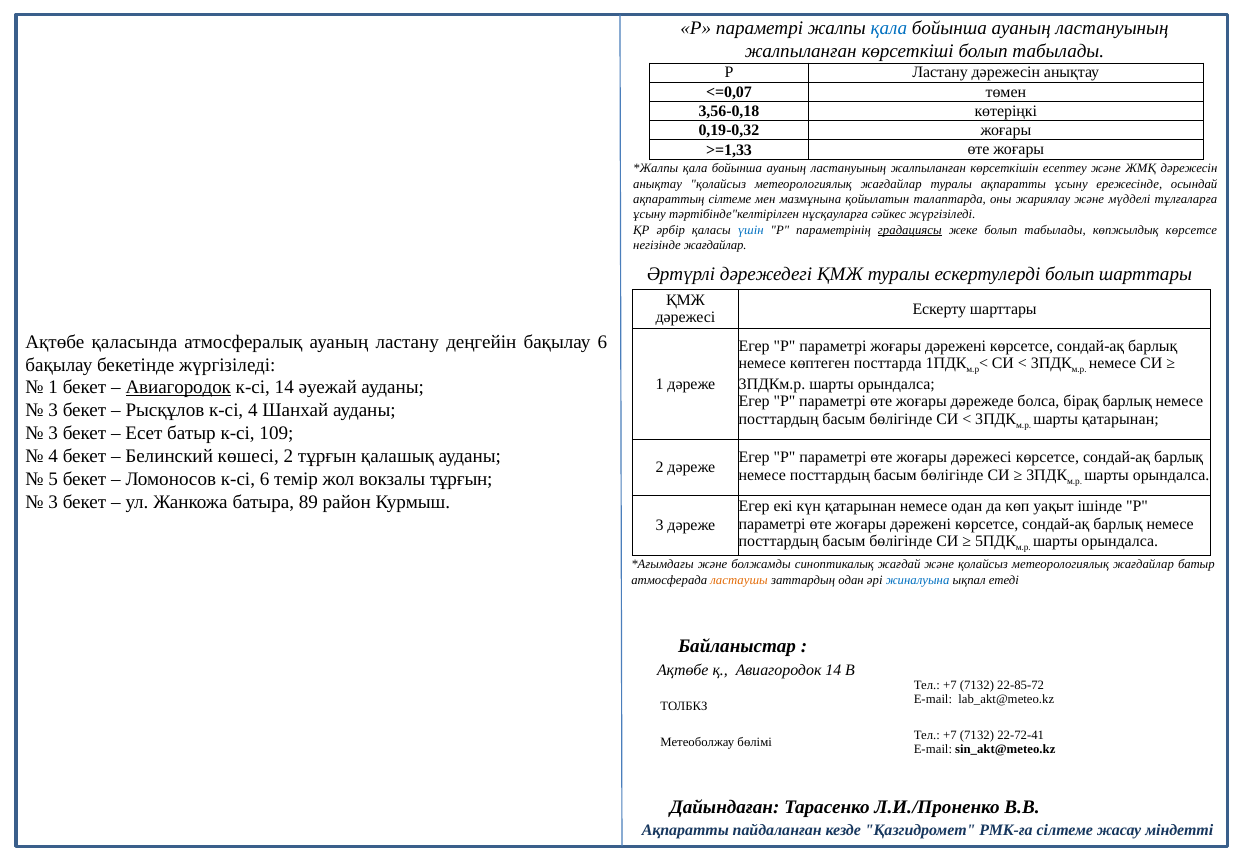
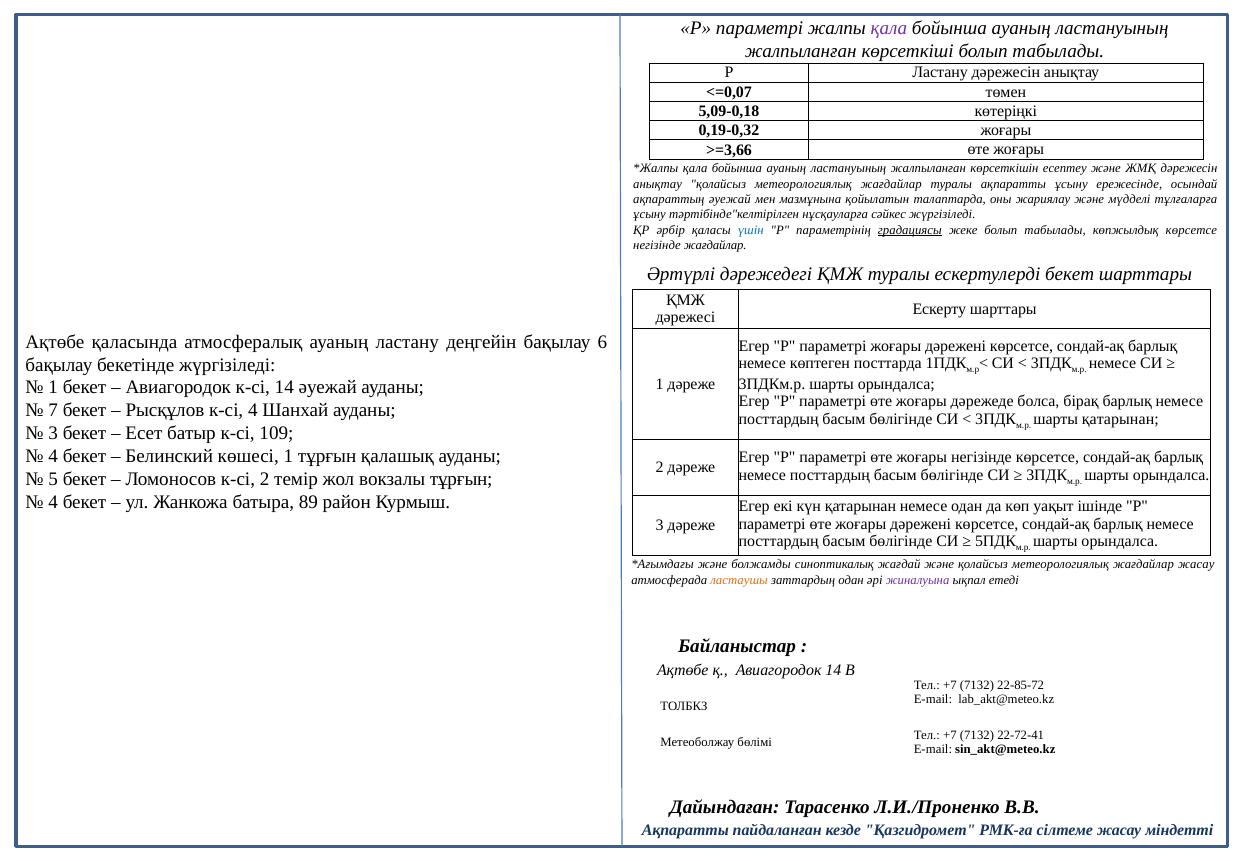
қала at (889, 28) colour: blue -> purple
3,56-0,18: 3,56-0,18 -> 5,09-0,18
>=1,33: >=1,33 -> >=3,66
ақпараттың сілтеме: сілтеме -> әуежай
ескертулерді болып: болып -> бекет
Авиагородок at (178, 388) underline: present -> none
3 at (53, 411): 3 -> 7
көшесі 2: 2 -> 1
жоғары дәрежесі: дәрежесі -> негізінде
к-сі 6: 6 -> 2
3 at (53, 503): 3 -> 4
жағдайлар батыр: батыр -> жасау
жиналуына colour: blue -> purple
